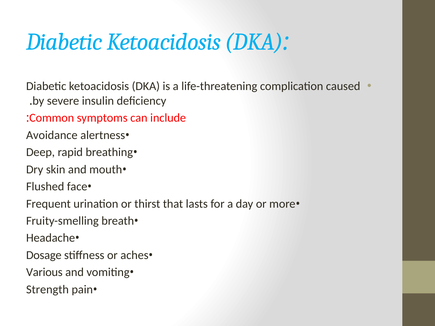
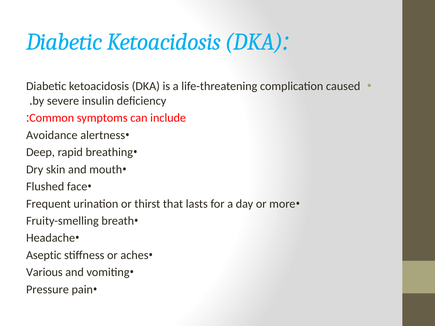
Dosage: Dosage -> Aseptic
Strength: Strength -> Pressure
